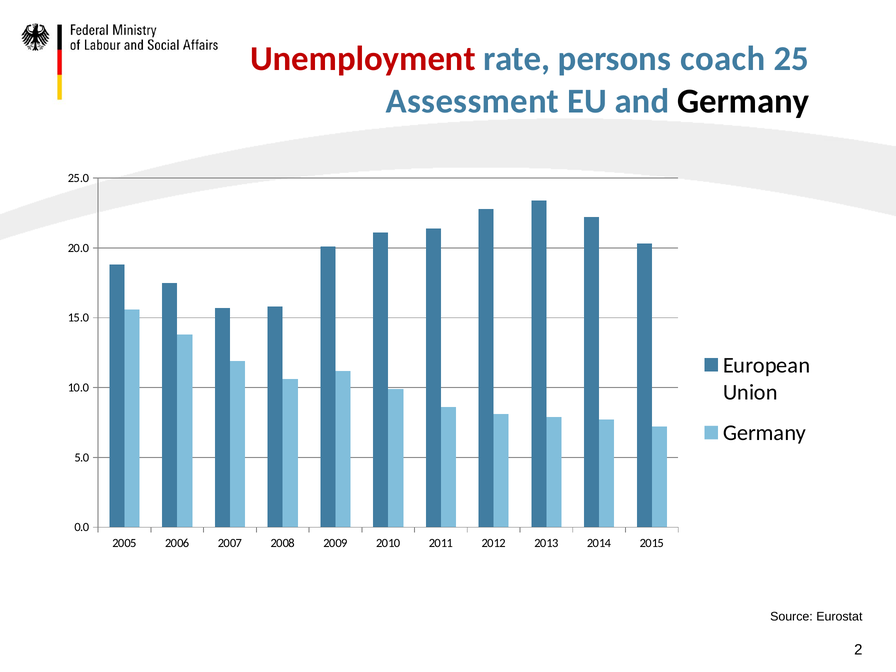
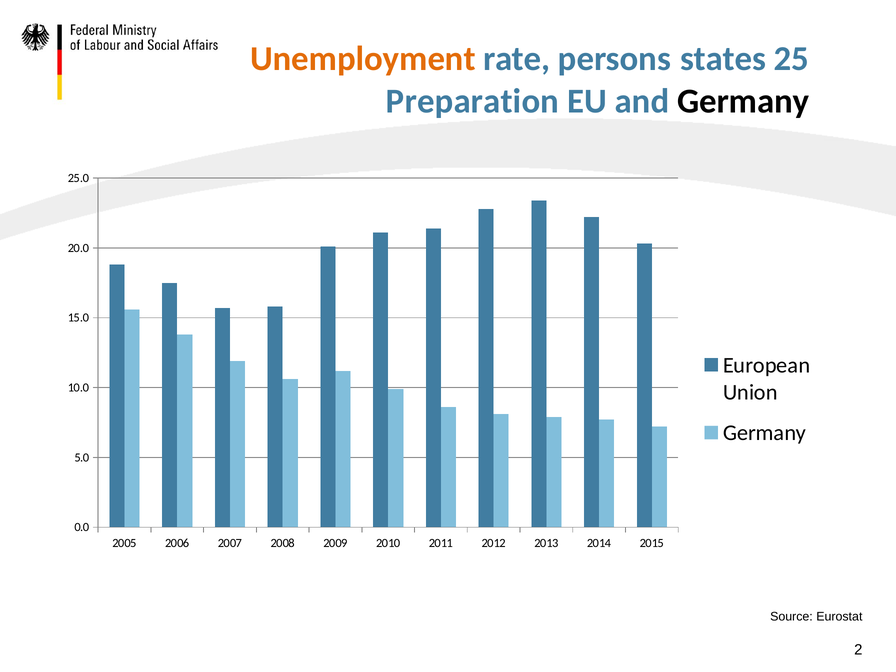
Unemployment colour: red -> orange
coach: coach -> states
Assessment: Assessment -> Preparation
